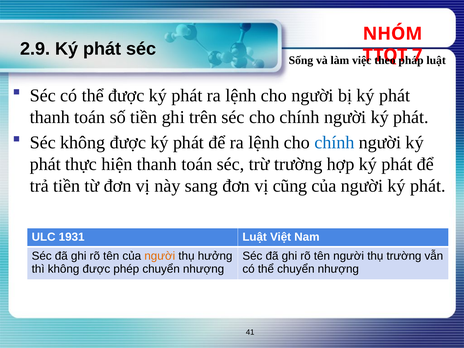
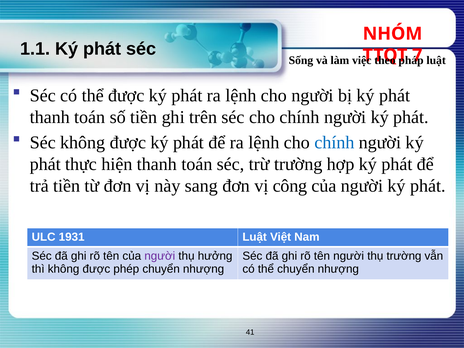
2.9: 2.9 -> 1.1
cũng: cũng -> công
người at (160, 256) colour: orange -> purple
